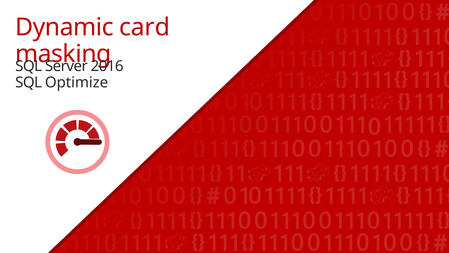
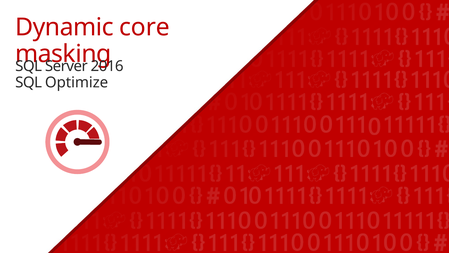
card: card -> core
